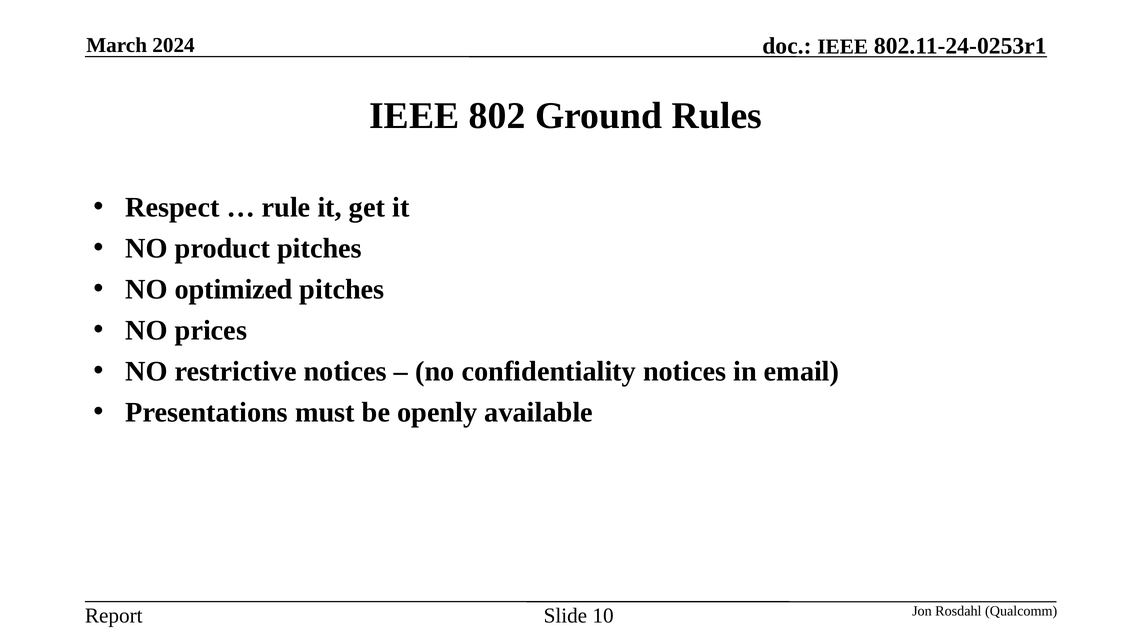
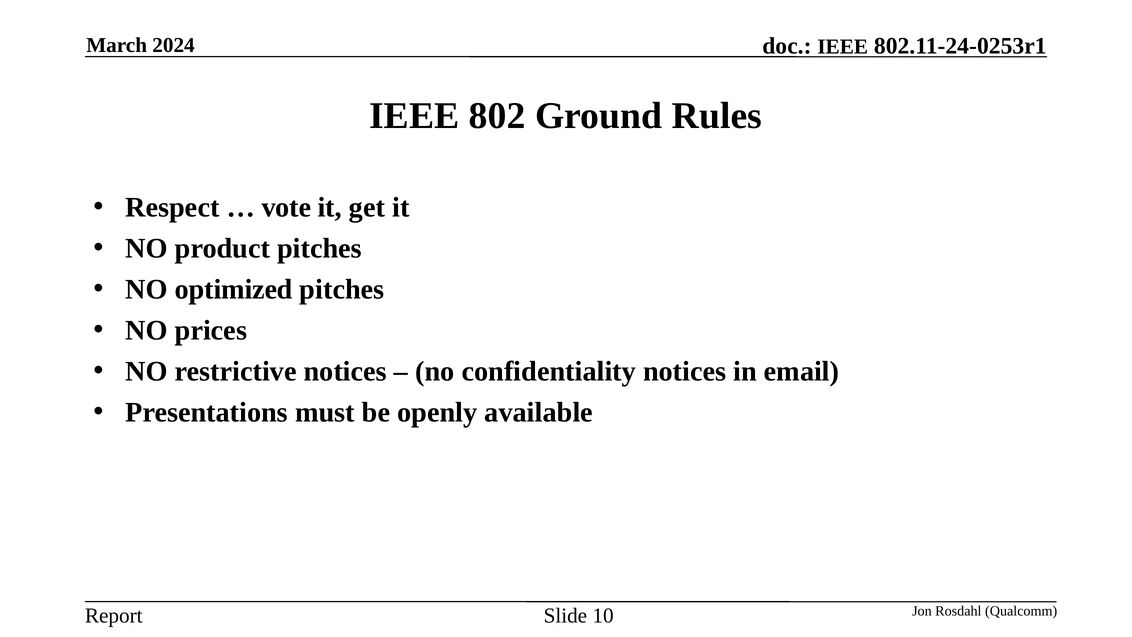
rule: rule -> vote
